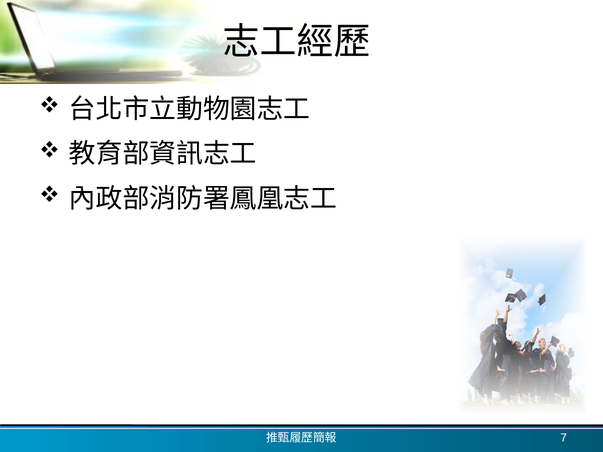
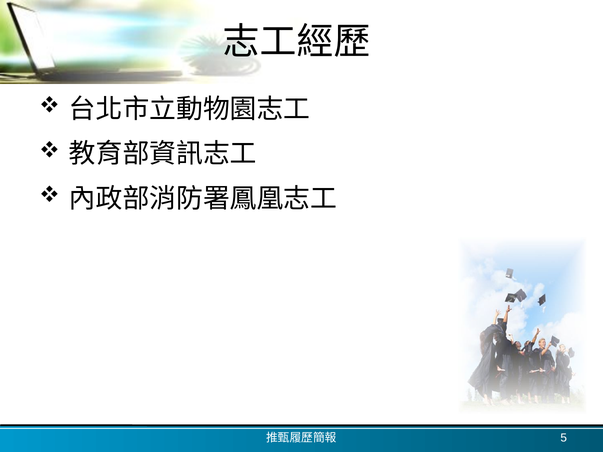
7: 7 -> 5
